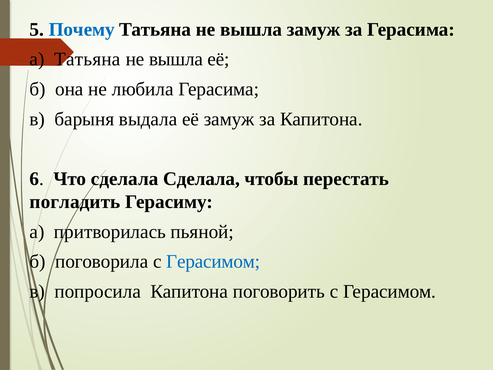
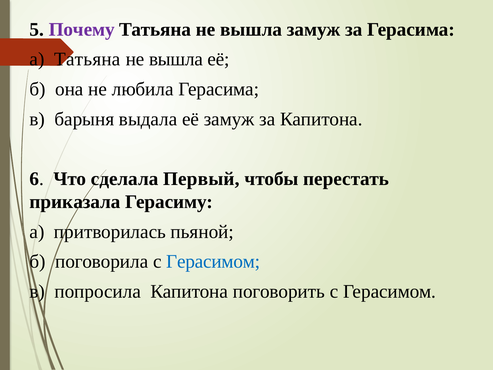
Почему colour: blue -> purple
сделала Сделала: Сделала -> Первый
погладить: погладить -> приказала
